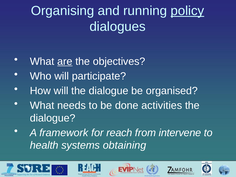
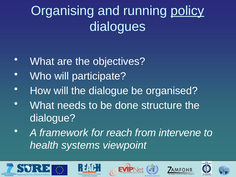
are underline: present -> none
activities: activities -> structure
obtaining: obtaining -> viewpoint
